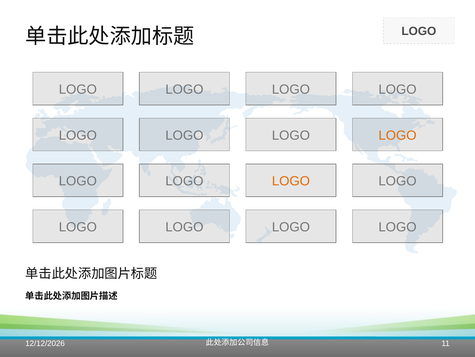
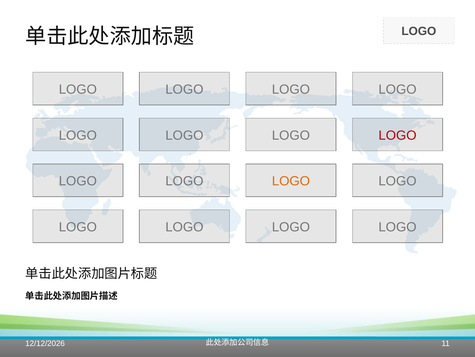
LOGO at (398, 135) colour: orange -> red
